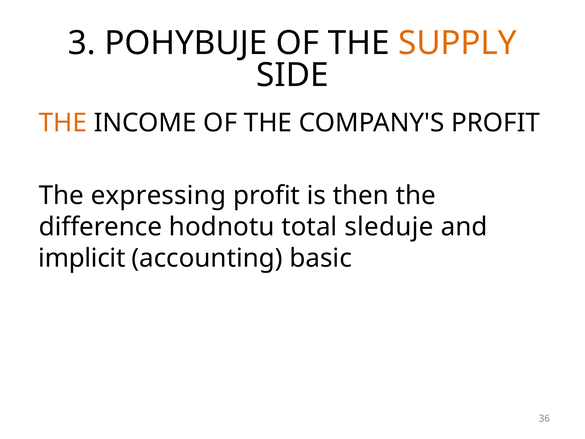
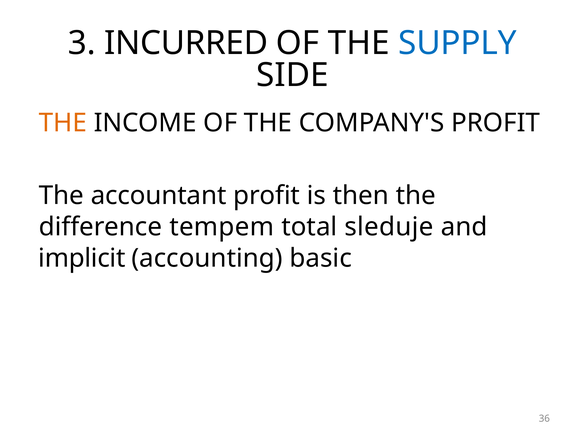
POHYBUJE: POHYBUJE -> INCURRED
SUPPLY colour: orange -> blue
expressing: expressing -> accountant
hodnotu: hodnotu -> tempem
